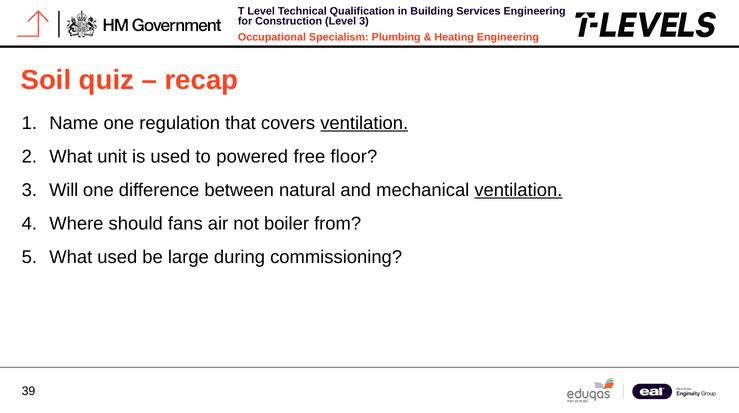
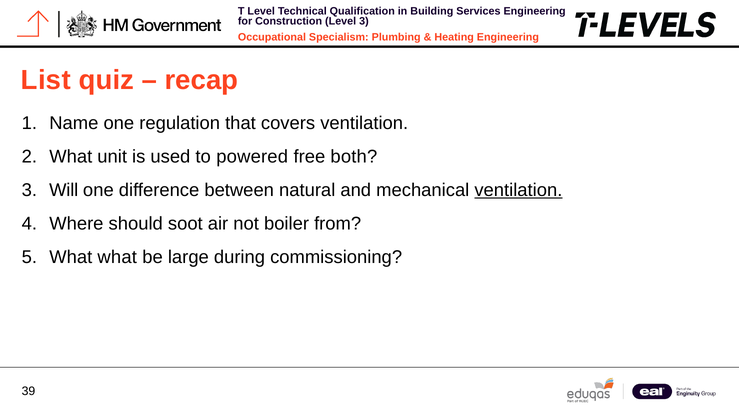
Soil: Soil -> List
ventilation at (364, 123) underline: present -> none
floor: floor -> both
fans: fans -> soot
What used: used -> what
